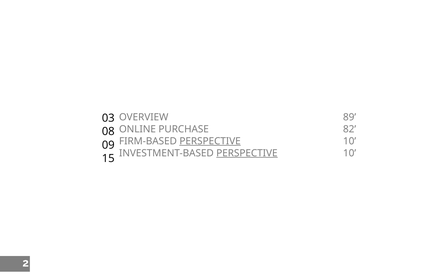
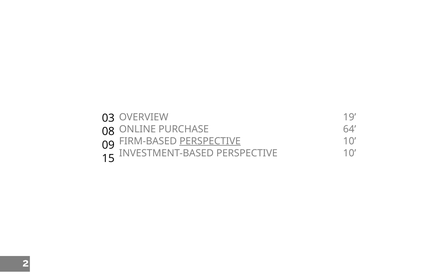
89: 89 -> 19
82: 82 -> 64
PERSPECTIVE at (247, 153) underline: present -> none
